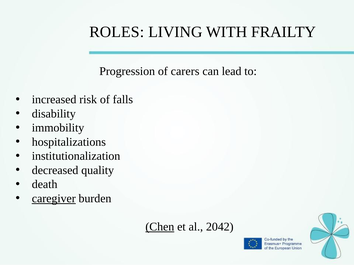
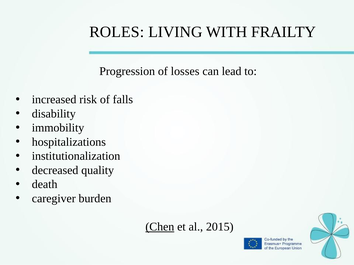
carers: carers -> losses
caregiver underline: present -> none
2042: 2042 -> 2015
